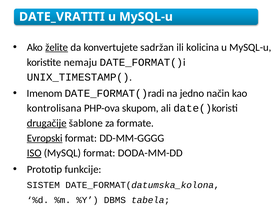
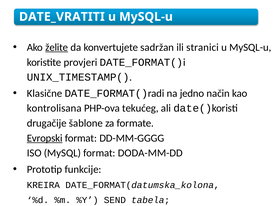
kolicina: kolicina -> stranici
nemaju: nemaju -> provjeri
Imenom: Imenom -> Klasične
skupom: skupom -> tekućeg
drugačije underline: present -> none
ISO underline: present -> none
SISTEM: SISTEM -> KREIRA
DBMS: DBMS -> SEND
